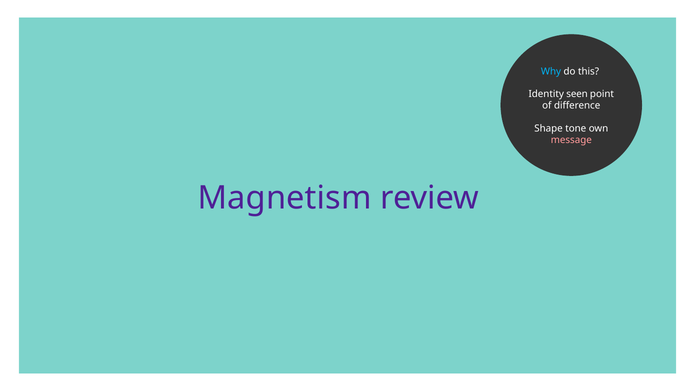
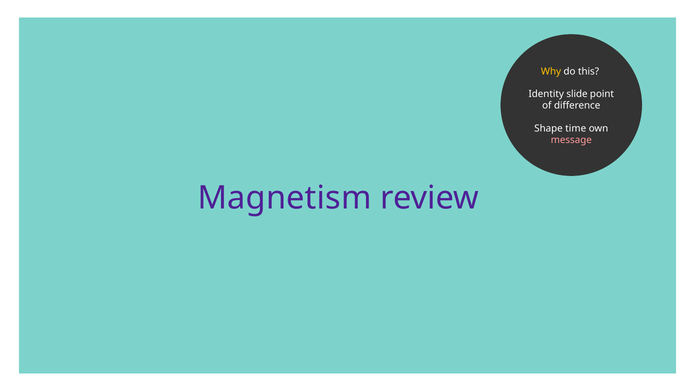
Why colour: light blue -> yellow
seen: seen -> slide
tone: tone -> time
